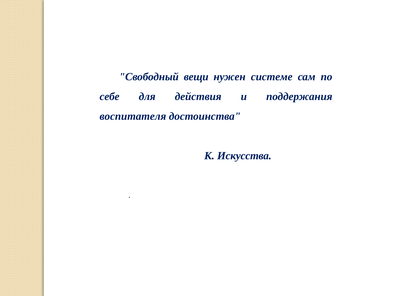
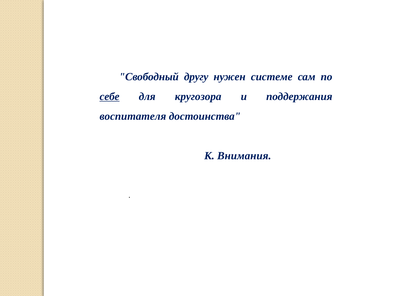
вещи: вещи -> другу
себе underline: none -> present
действия: действия -> кругозора
Искусства: Искусства -> Внимания
